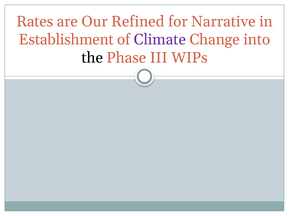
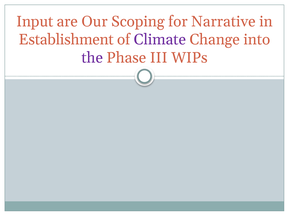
Rates: Rates -> Input
Refined: Refined -> Scoping
the colour: black -> purple
